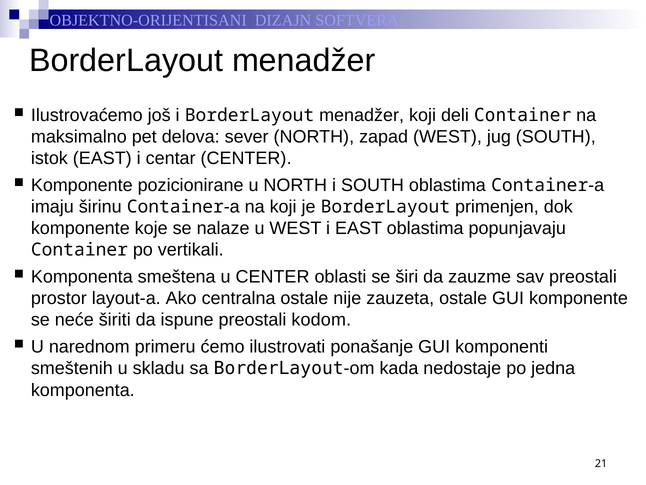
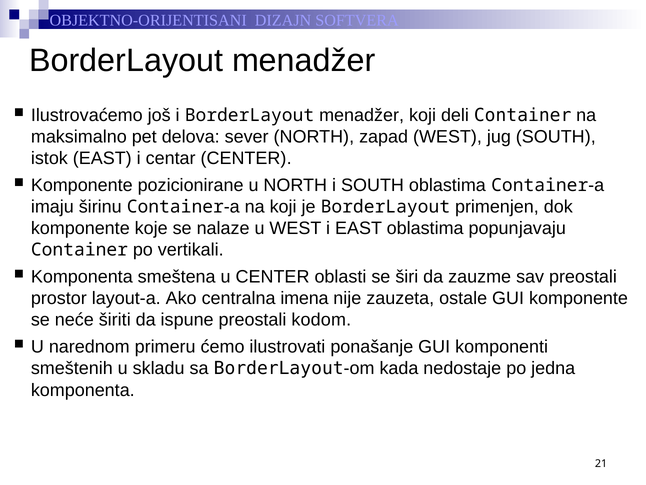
centralna ostale: ostale -> imena
